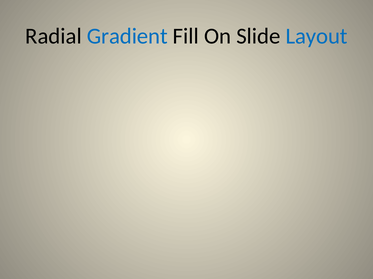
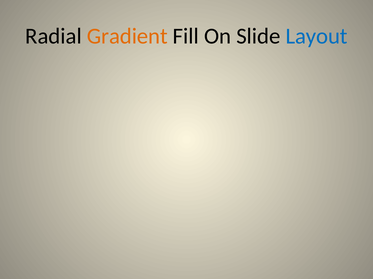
Gradient colour: blue -> orange
